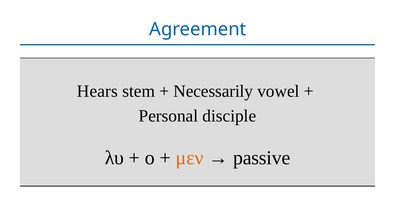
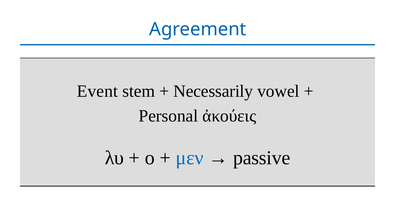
Hears: Hears -> Event
disciple: disciple -> ἀκούεις
μεν colour: orange -> blue
